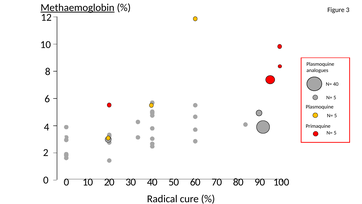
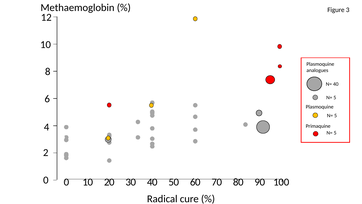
Methaemoglobin underline: present -> none
